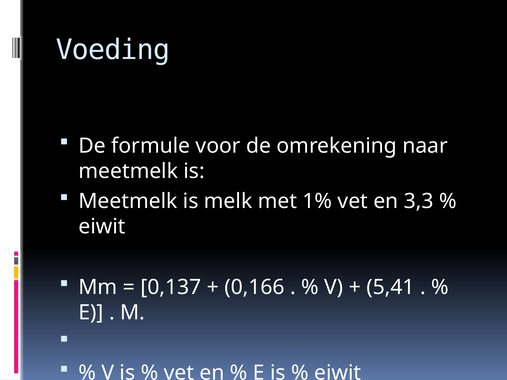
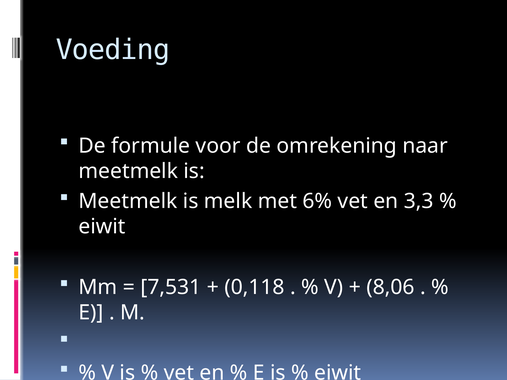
1%: 1% -> 6%
0,137: 0,137 -> 7,531
0,166: 0,166 -> 0,118
5,41: 5,41 -> 8,06
